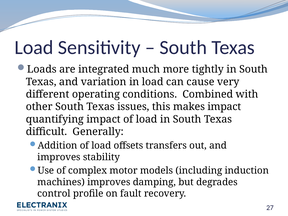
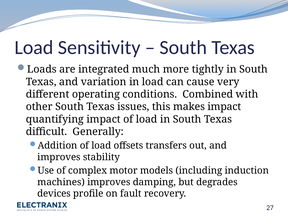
control: control -> devices
